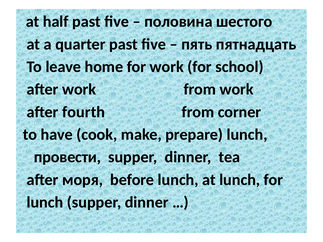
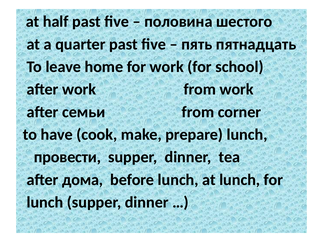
fourth: fourth -> семьи
моря: моря -> дома
